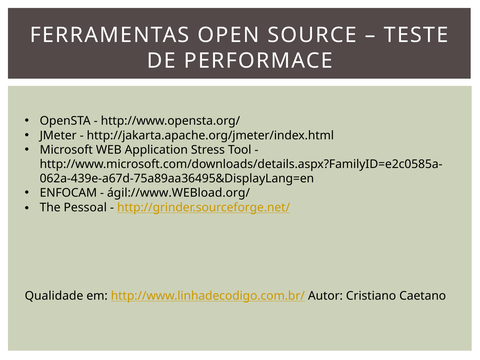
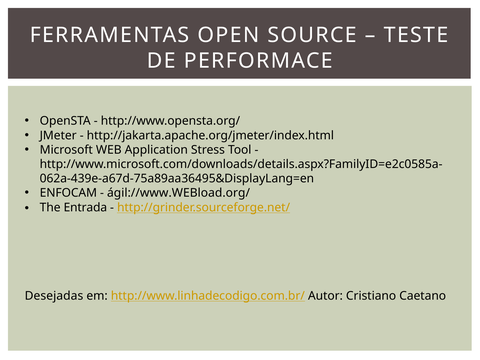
Pessoal: Pessoal -> Entrada
Qualidade: Qualidade -> Desejadas
